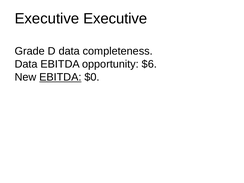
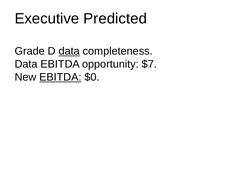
Executive Executive: Executive -> Predicted
data at (69, 51) underline: none -> present
$6: $6 -> $7
